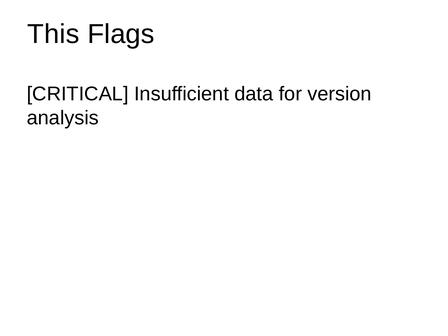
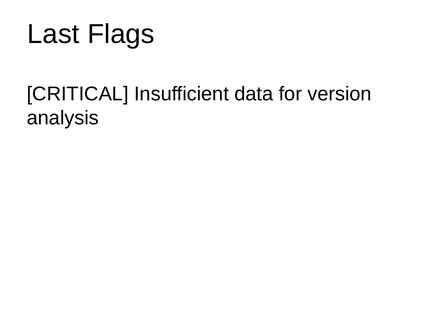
This: This -> Last
